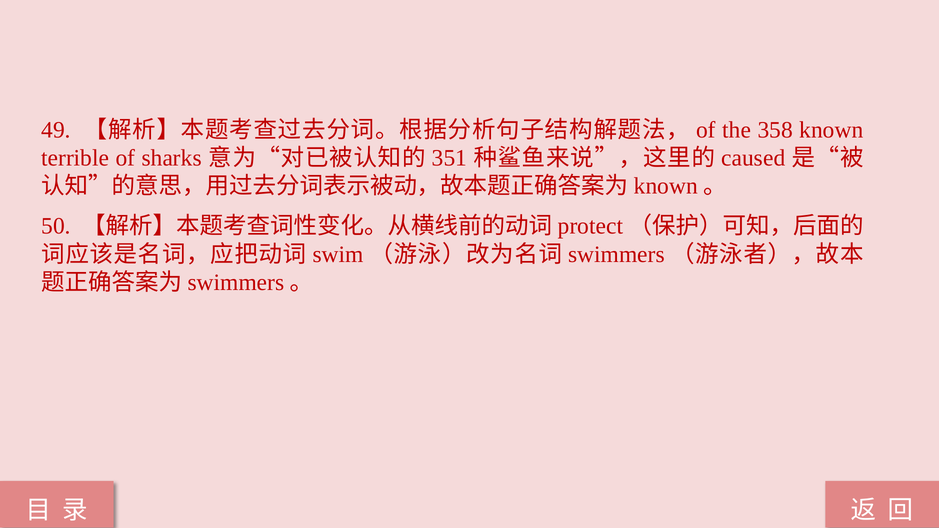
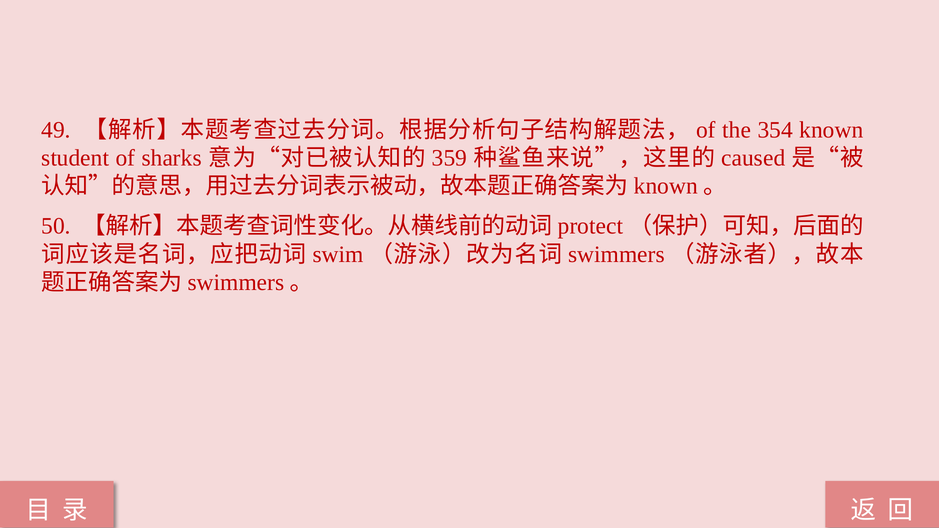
358: 358 -> 354
terrible: terrible -> student
351: 351 -> 359
